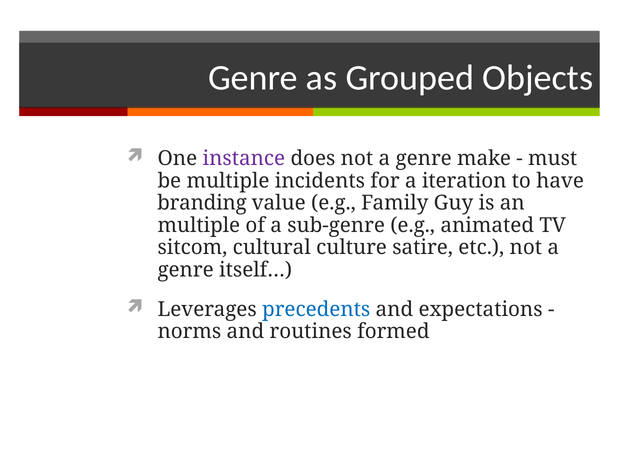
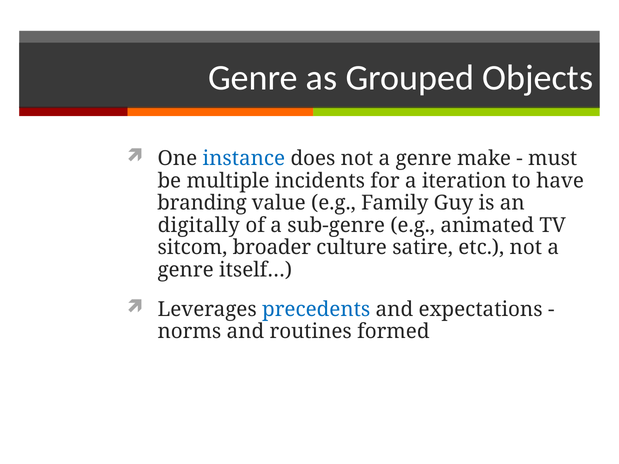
instance colour: purple -> blue
multiple at (199, 225): multiple -> digitally
cultural: cultural -> broader
